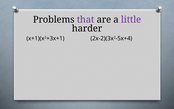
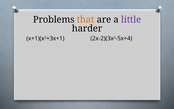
that colour: purple -> orange
